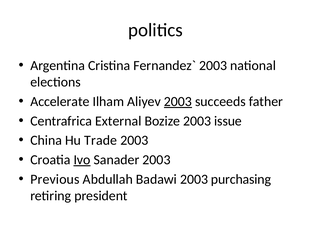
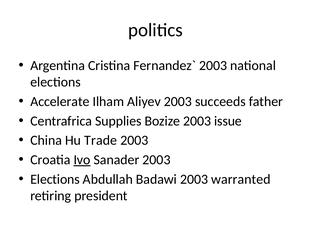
2003 at (178, 101) underline: present -> none
External: External -> Supplies
Previous at (55, 179): Previous -> Elections
purchasing: purchasing -> warranted
